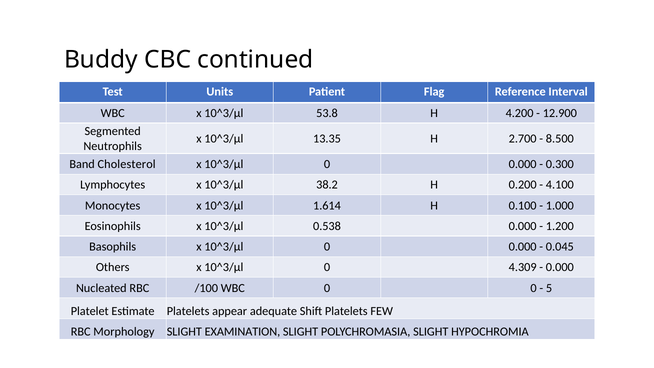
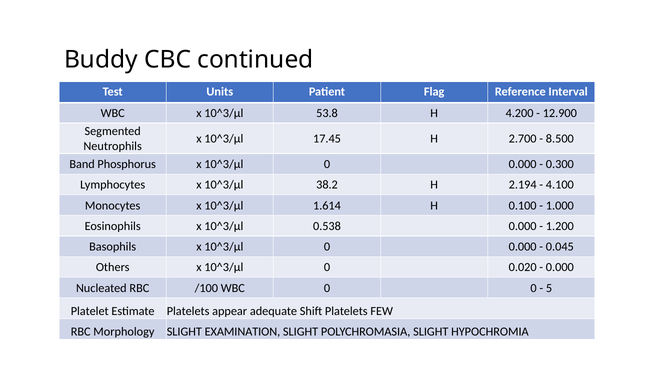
13.35: 13.35 -> 17.45
Cholesterol: Cholesterol -> Phosphorus
0.200: 0.200 -> 2.194
4.309: 4.309 -> 0.020
